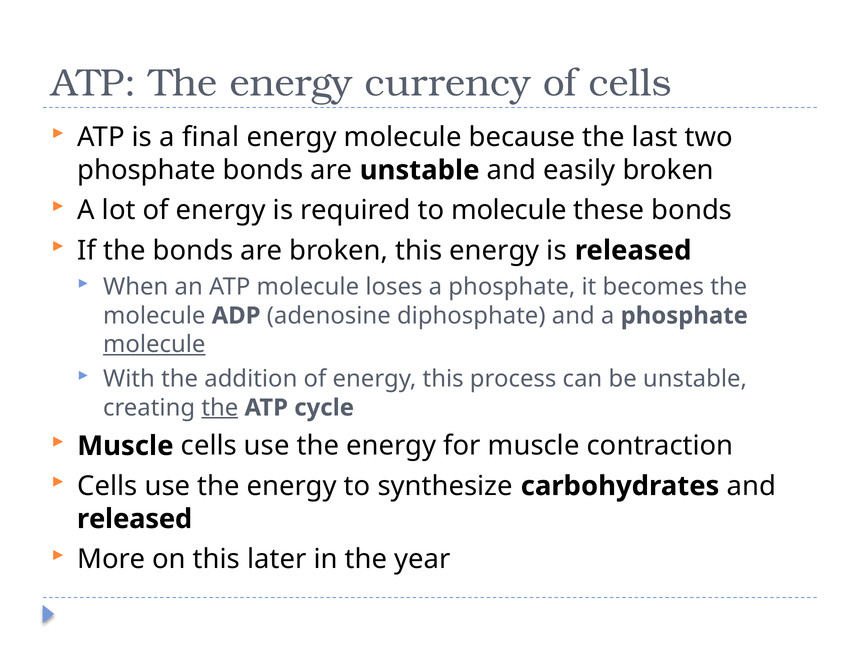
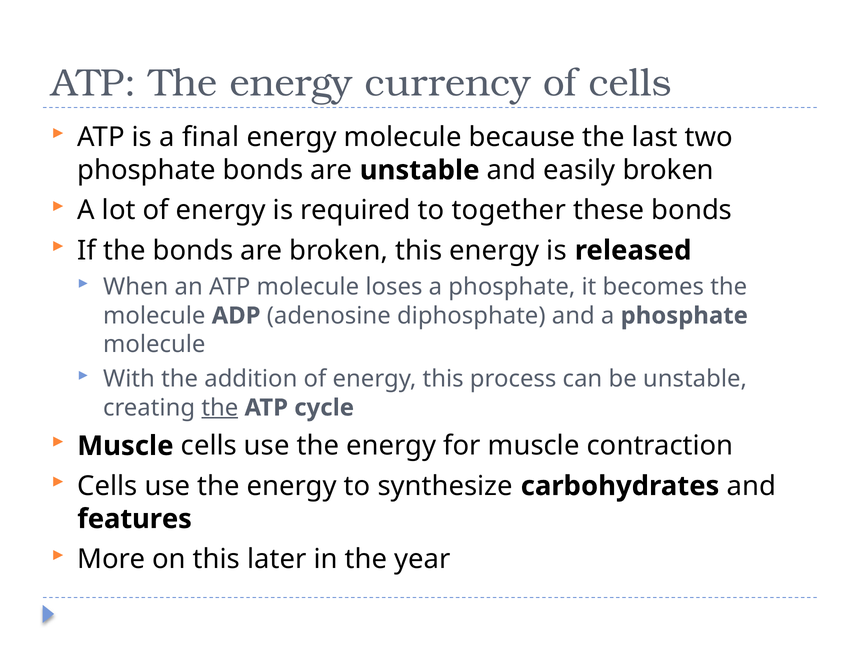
to molecule: molecule -> together
molecule at (154, 344) underline: present -> none
released at (135, 519): released -> features
